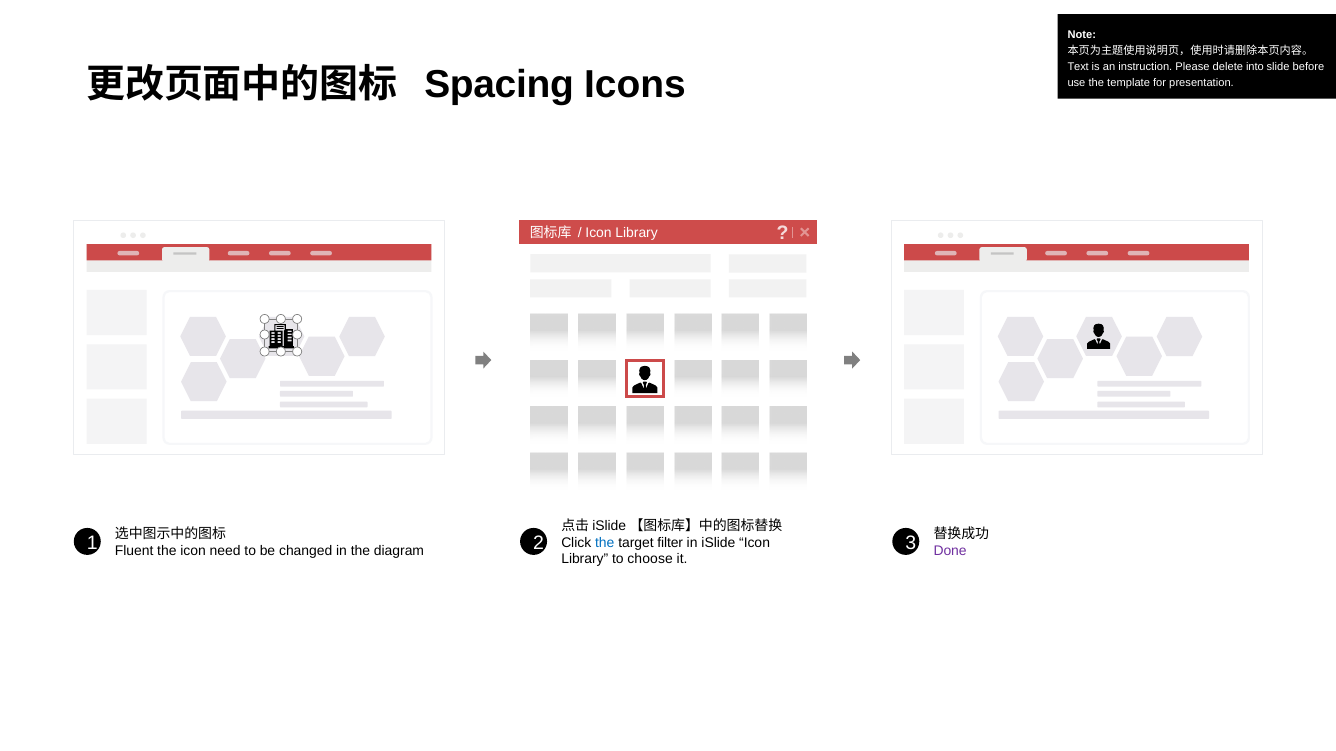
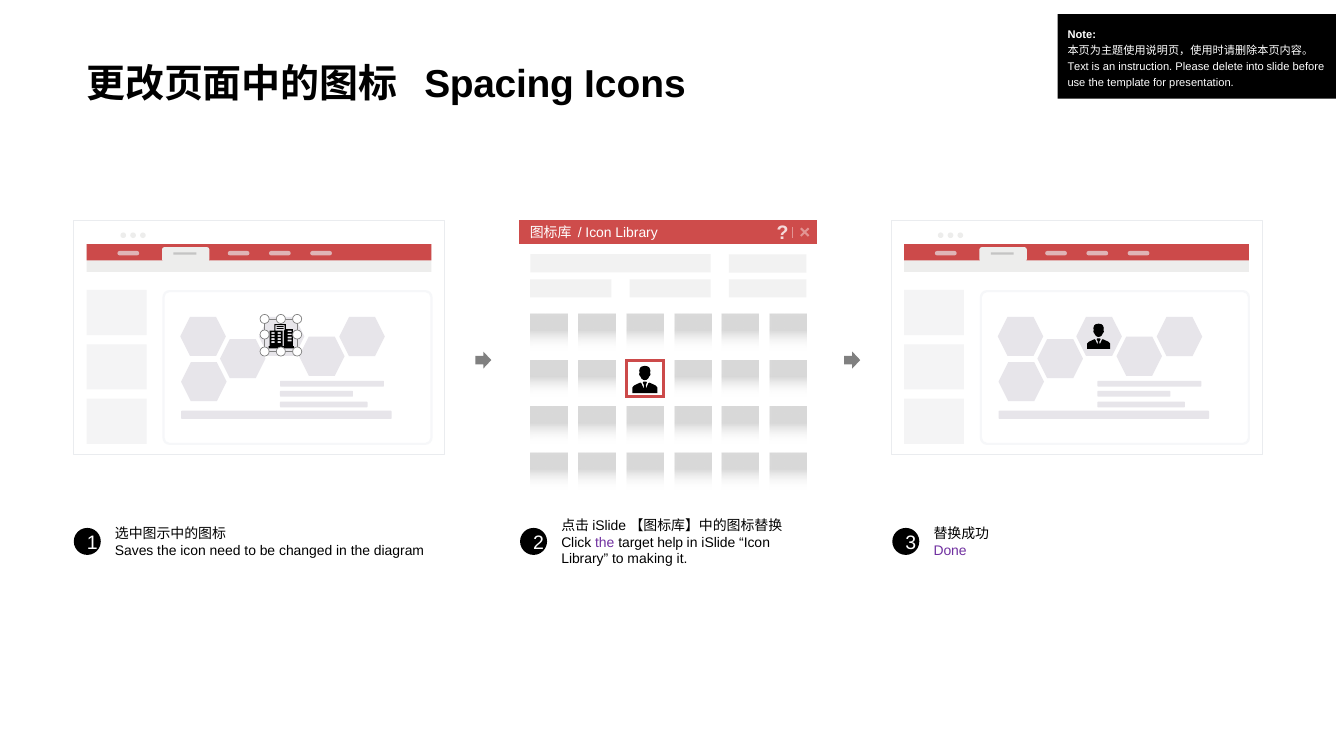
the at (605, 543) colour: blue -> purple
filter: filter -> help
Fluent: Fluent -> Saves
choose: choose -> making
